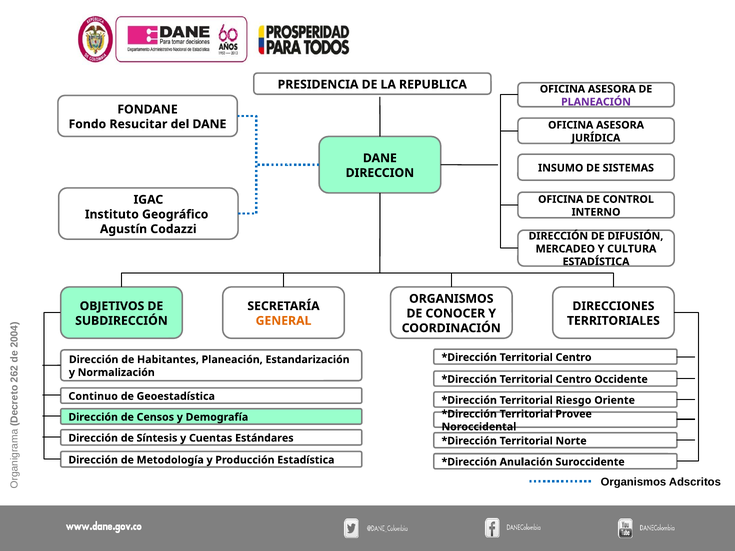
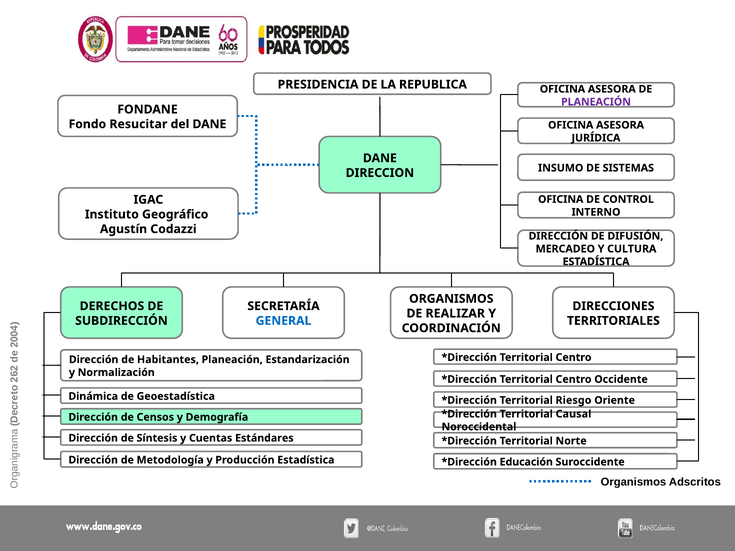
OBJETIVOS: OBJETIVOS -> DERECHOS
CONOCER: CONOCER -> REALIZAR
GENERAL colour: orange -> blue
Continuo: Continuo -> Dinámica
Provee: Provee -> Causal
Anulación: Anulación -> Educación
